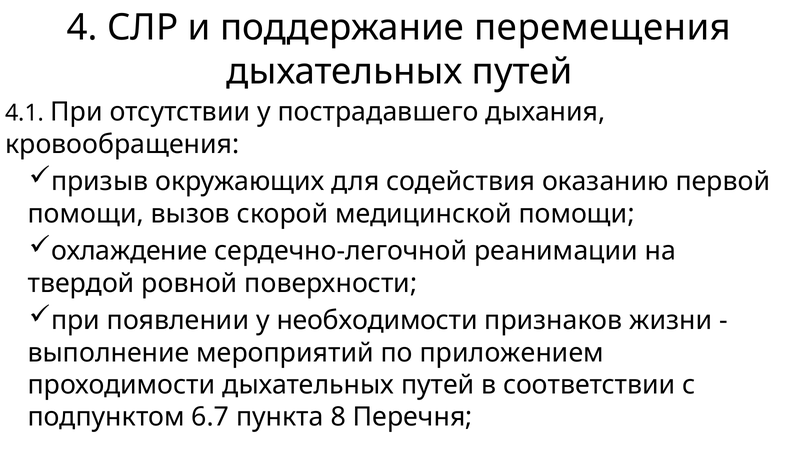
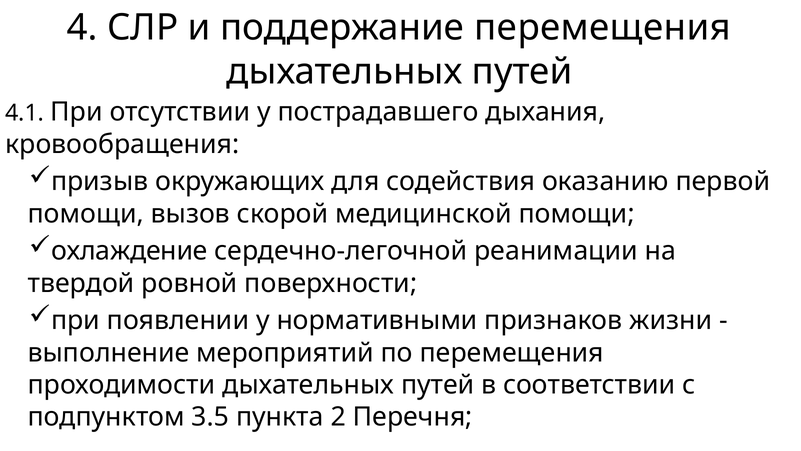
необходимости: необходимости -> нормативными
по приложением: приложением -> перемещения
6.7: 6.7 -> 3.5
8: 8 -> 2
